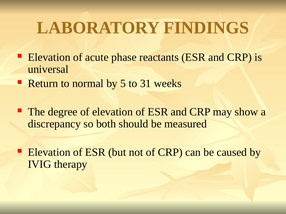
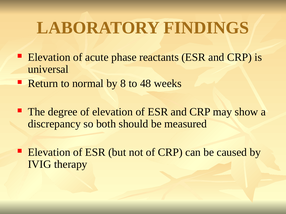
5: 5 -> 8
31: 31 -> 48
